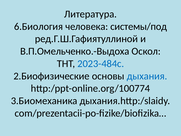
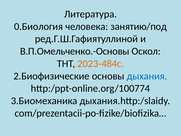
6.Биология: 6.Биология -> 0.Биология
системы/под: системы/под -> занятию/под
В.П.Омельченко.-Выдоха: В.П.Омельченко.-Выдоха -> В.П.Омельченко.-Основы
2023-484с colour: blue -> orange
